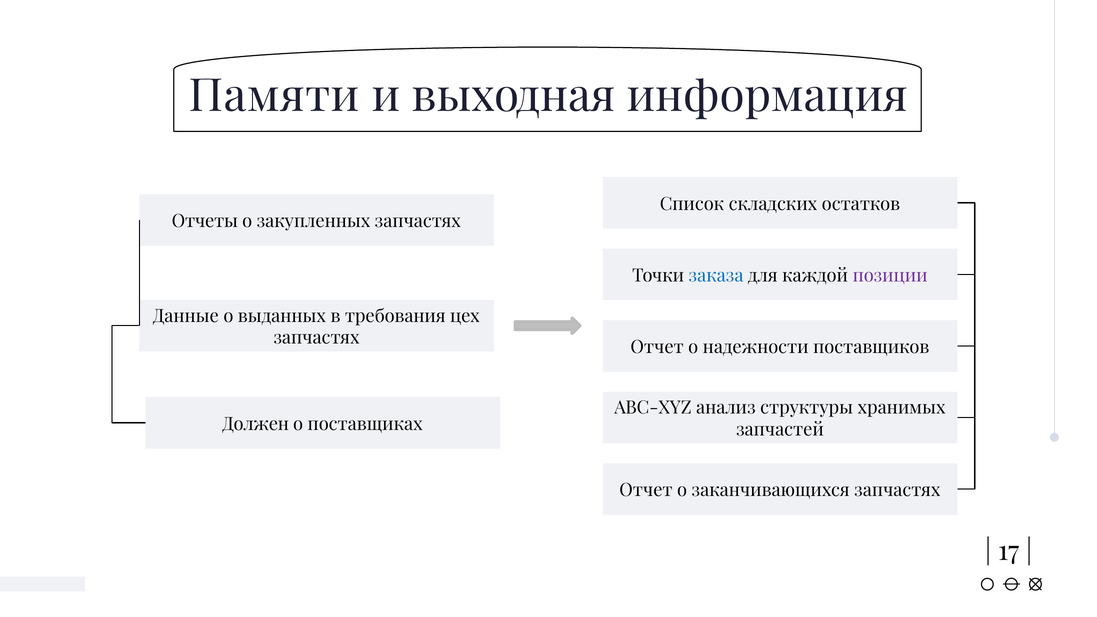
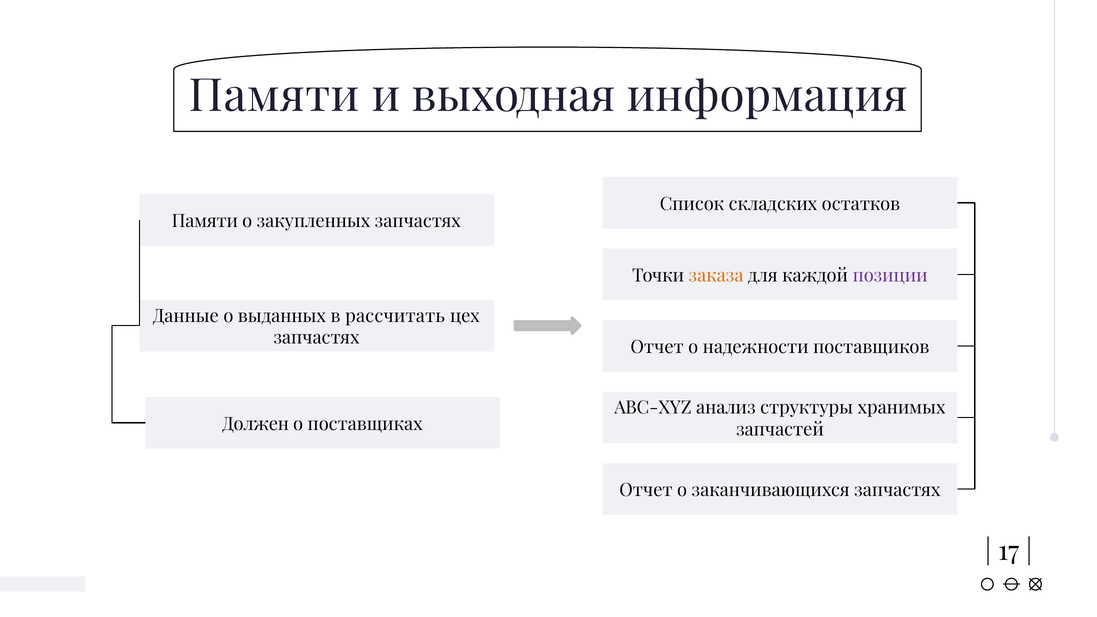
Отчеты at (205, 221): Отчеты -> Памяти
заказа colour: blue -> orange
требования: требования -> рассчитать
